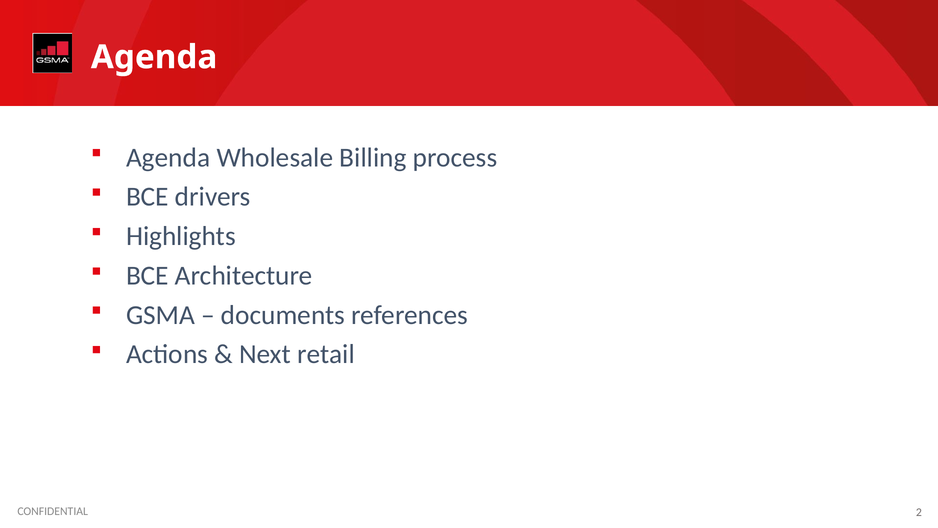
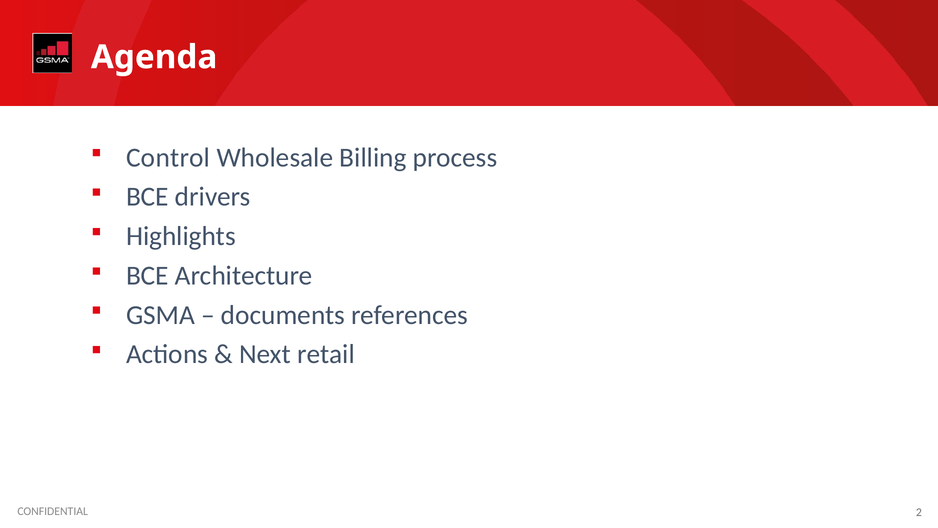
Agenda at (168, 157): Agenda -> Control
